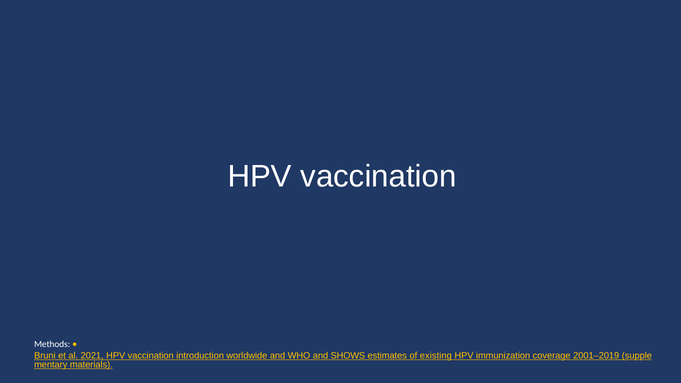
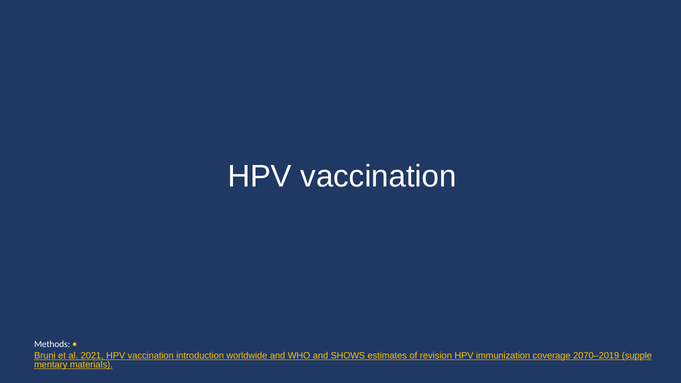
existing: existing -> revision
2001–2019: 2001–2019 -> 2070–2019
